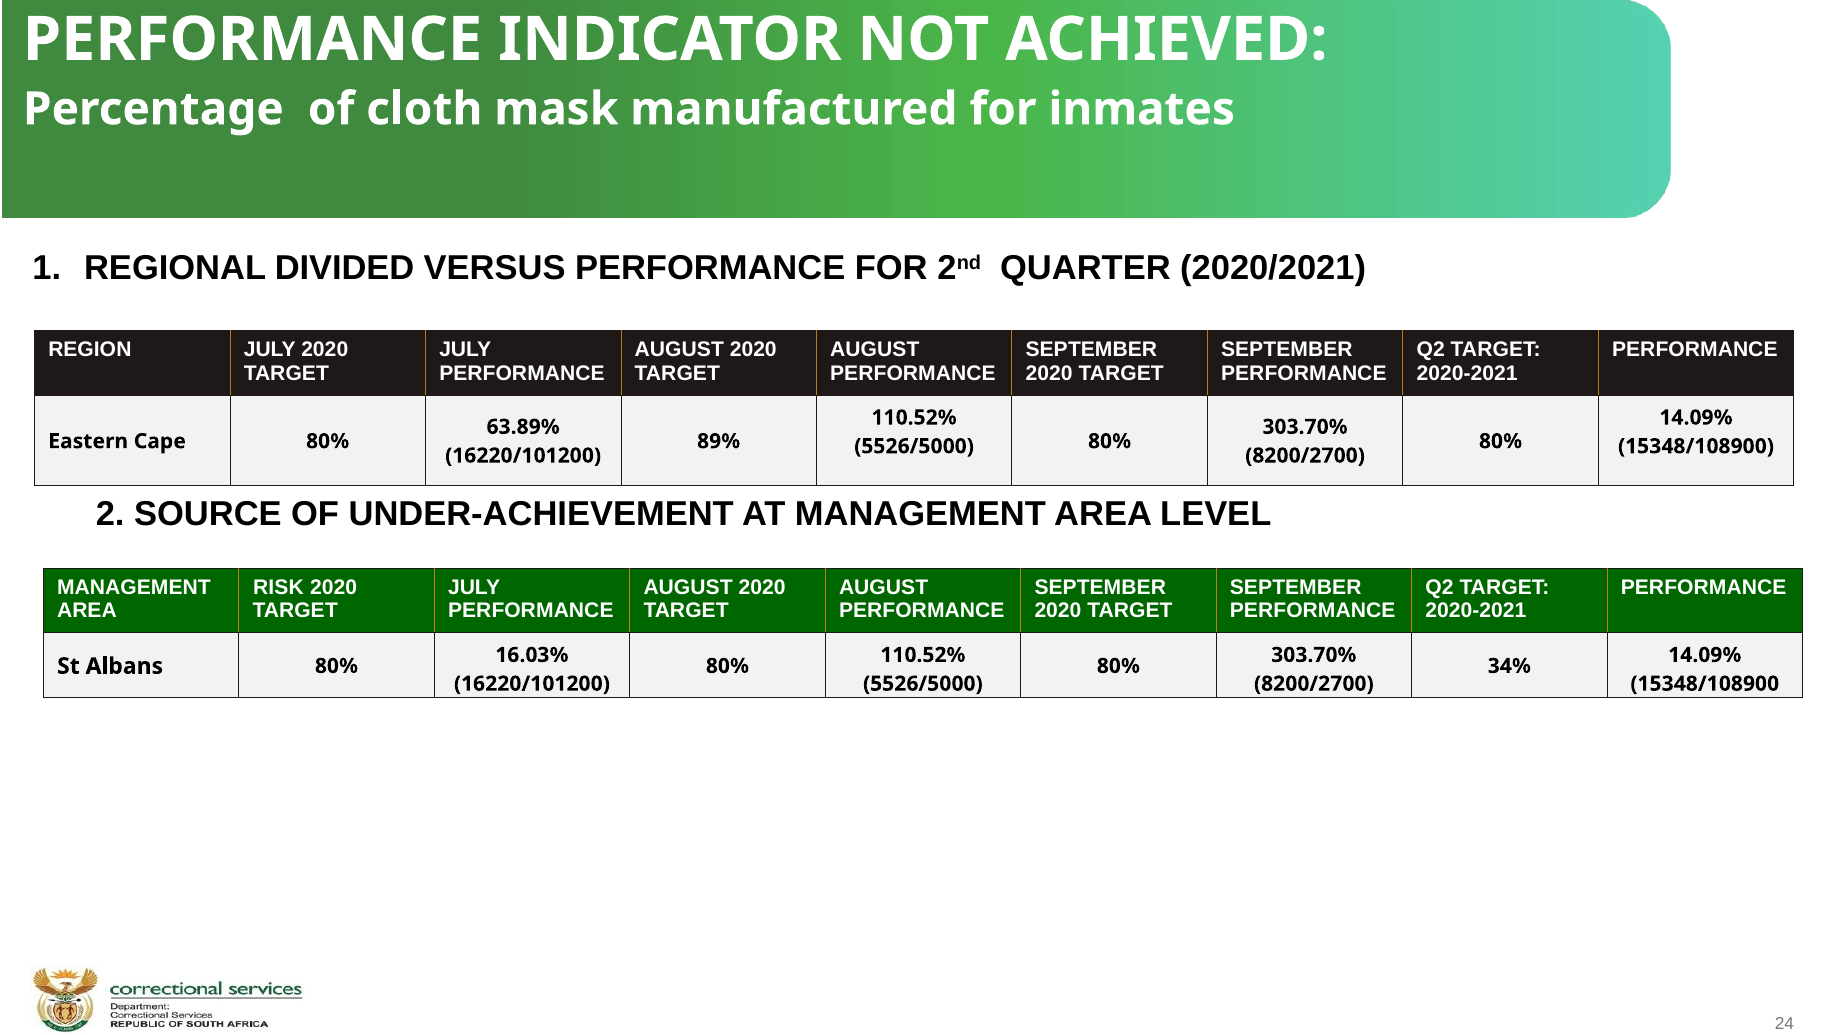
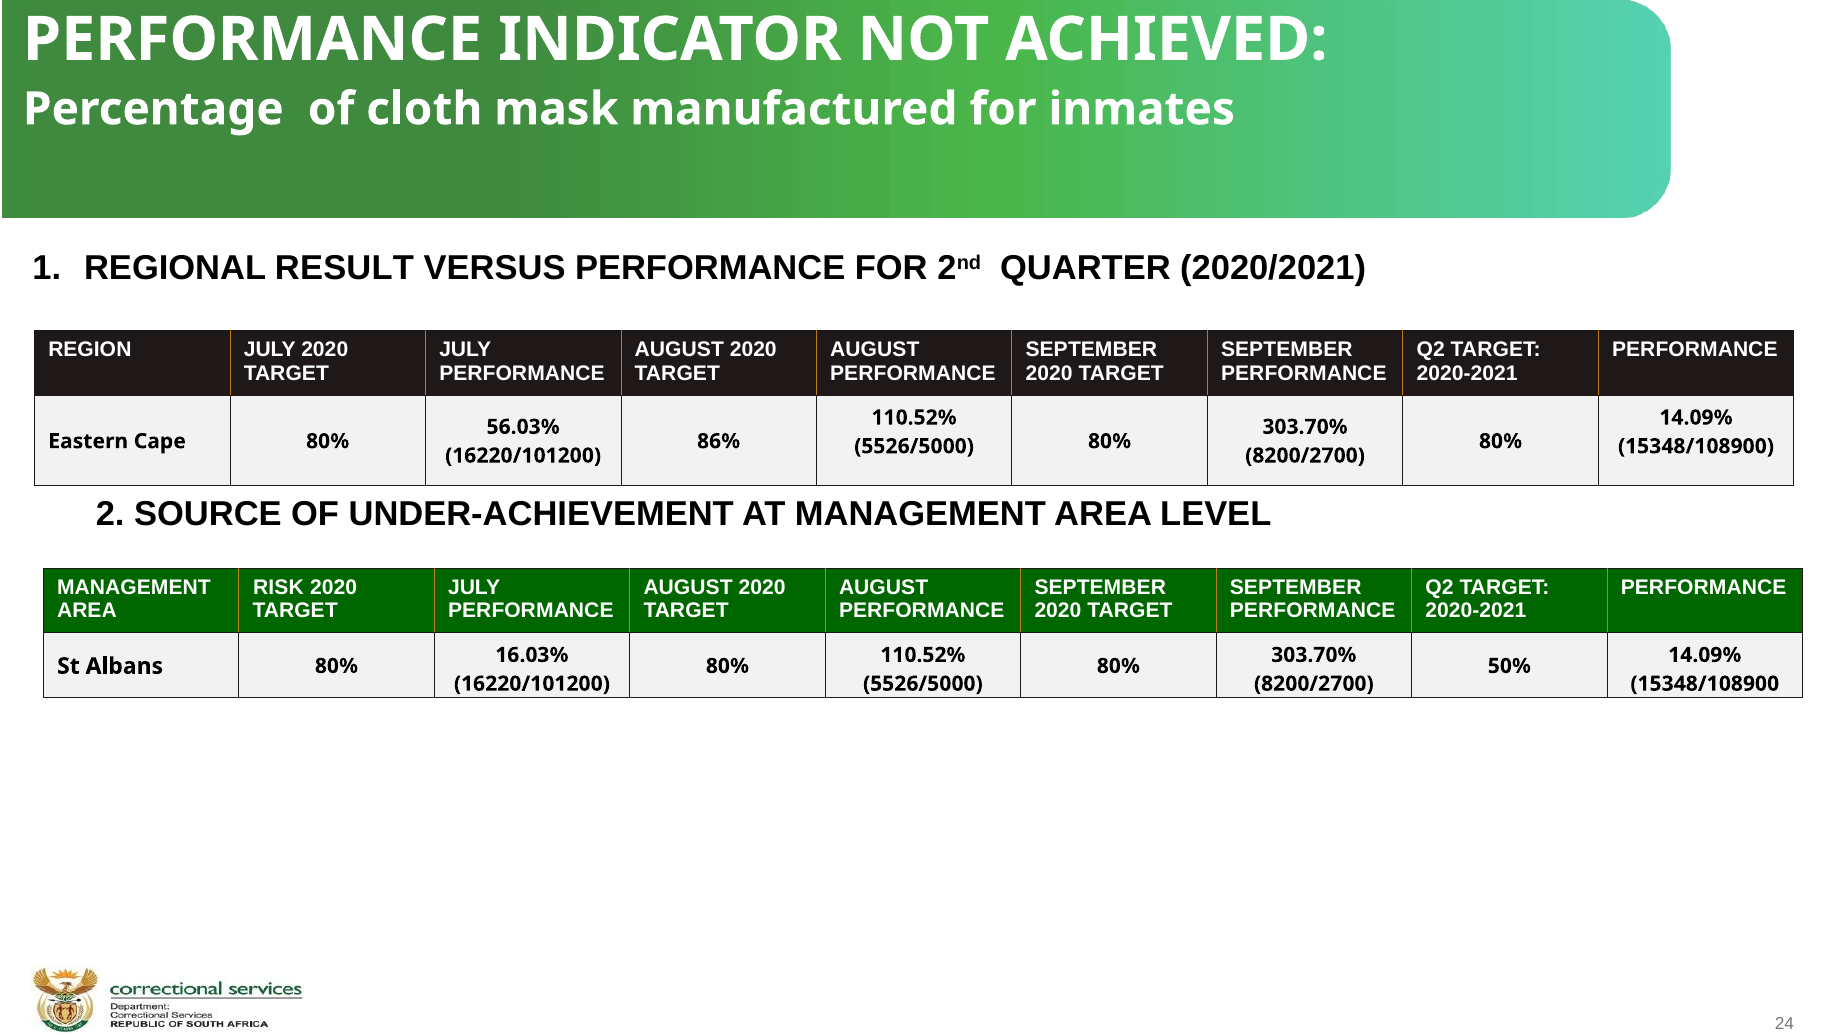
DIVIDED: DIVIDED -> RESULT
63.89%: 63.89% -> 56.03%
89%: 89% -> 86%
34%: 34% -> 50%
